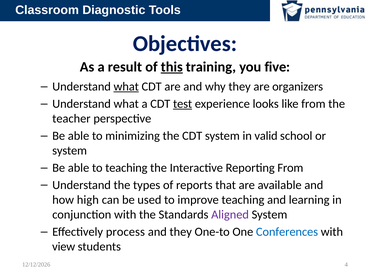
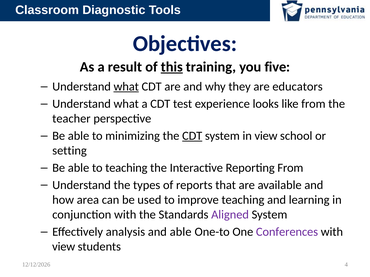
organizers: organizers -> educators
test underline: present -> none
CDT at (192, 136) underline: none -> present
in valid: valid -> view
system at (70, 151): system -> setting
high: high -> area
process: process -> analysis
and they: they -> able
Conferences colour: blue -> purple
